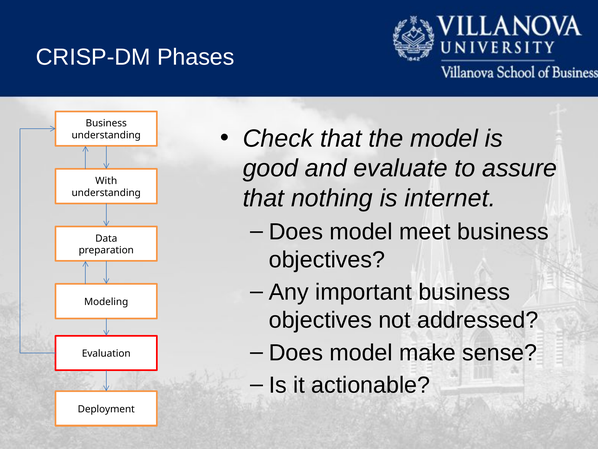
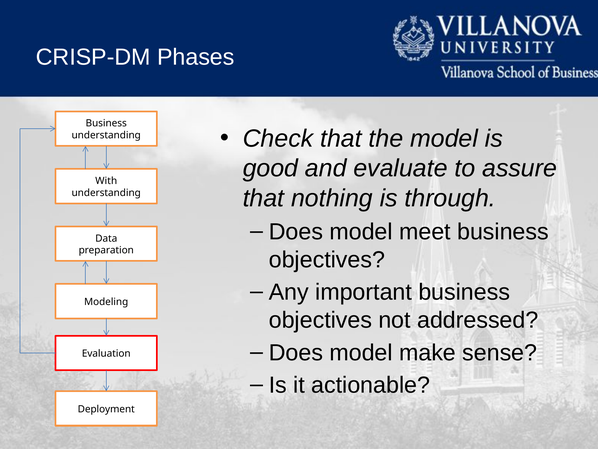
internet: internet -> through
